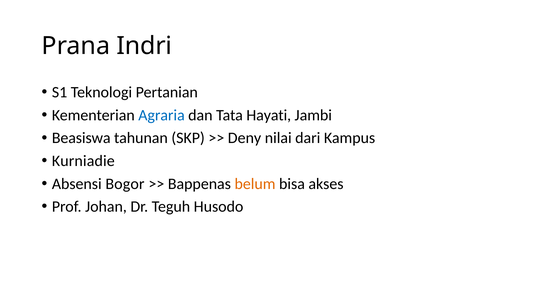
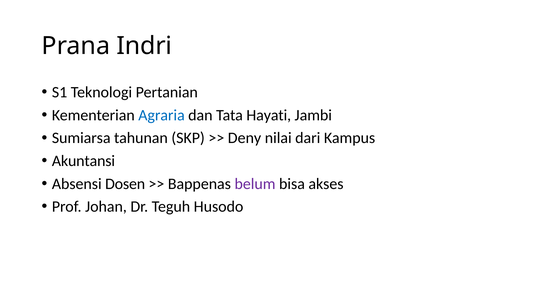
Beasiswa: Beasiswa -> Sumiarsa
Kurniadie: Kurniadie -> Akuntansi
Bogor: Bogor -> Dosen
belum colour: orange -> purple
